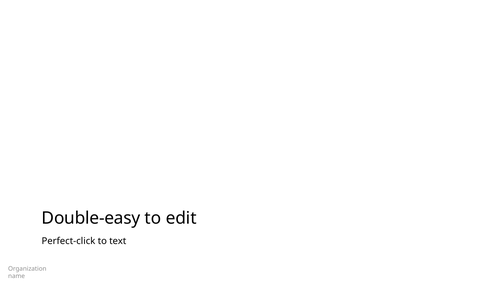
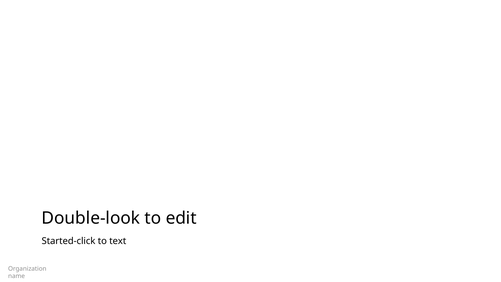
Double-easy: Double-easy -> Double-look
Perfect-click: Perfect-click -> Started-click
